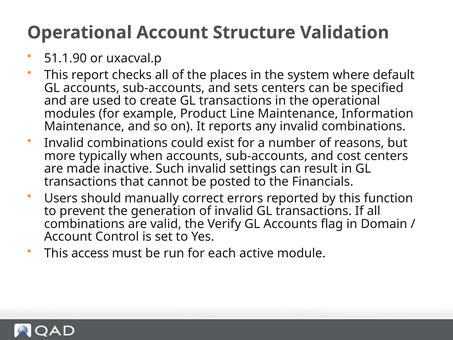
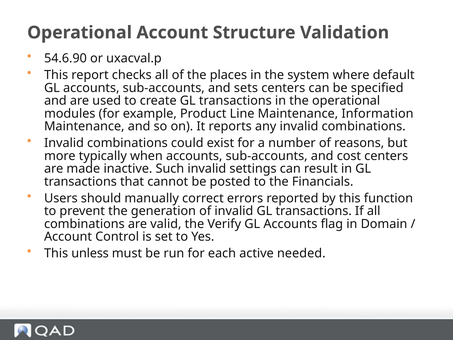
51.1.90: 51.1.90 -> 54.6.90
access: access -> unless
module: module -> needed
